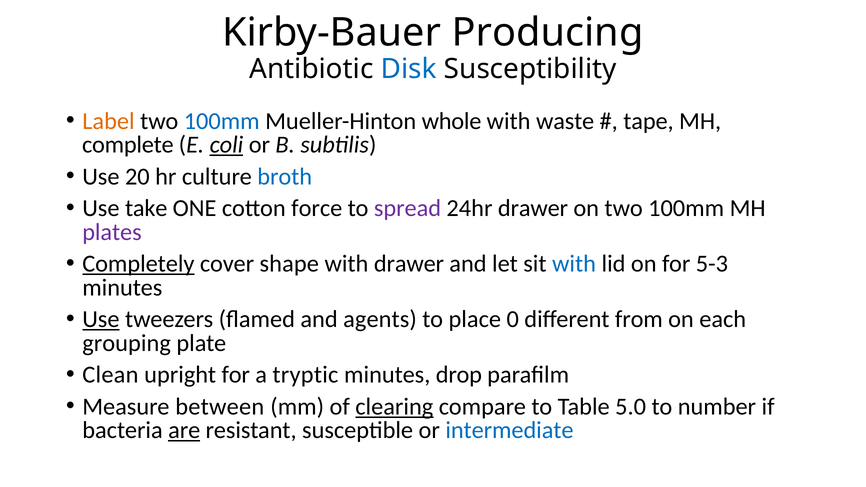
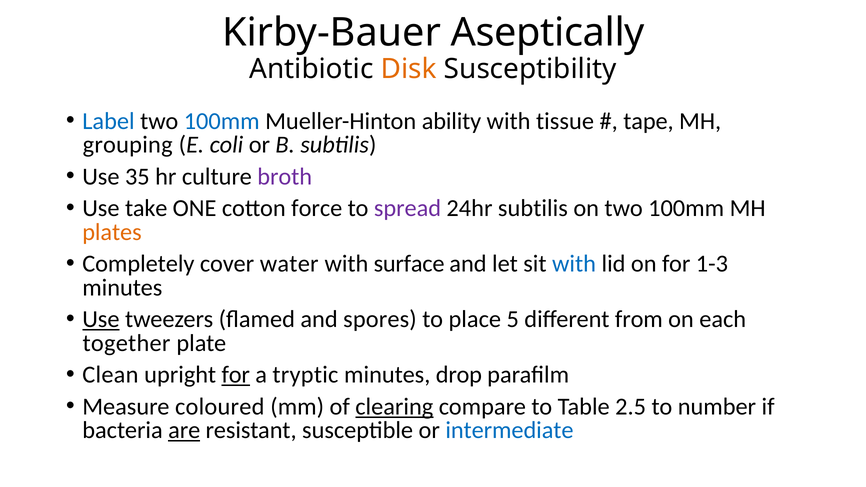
Producing: Producing -> Aseptically
Disk colour: blue -> orange
Label colour: orange -> blue
whole: whole -> ability
waste: waste -> tissue
complete: complete -> grouping
coli underline: present -> none
20: 20 -> 35
broth colour: blue -> purple
24hr drawer: drawer -> subtilis
plates colour: purple -> orange
Completely underline: present -> none
shape: shape -> water
with drawer: drawer -> surface
5-3: 5-3 -> 1-3
agents: agents -> spores
0: 0 -> 5
grouping: grouping -> together
for at (236, 375) underline: none -> present
between: between -> coloured
5.0: 5.0 -> 2.5
